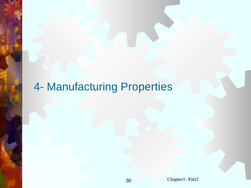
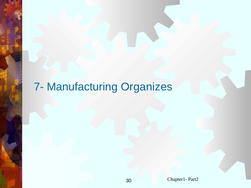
4-: 4- -> 7-
Properties: Properties -> Organizes
